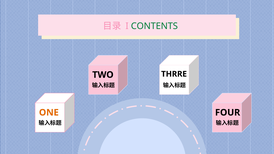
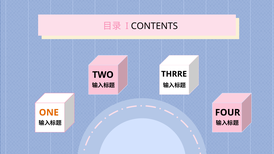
CONTENTS colour: green -> black
